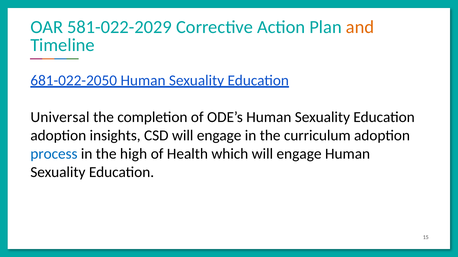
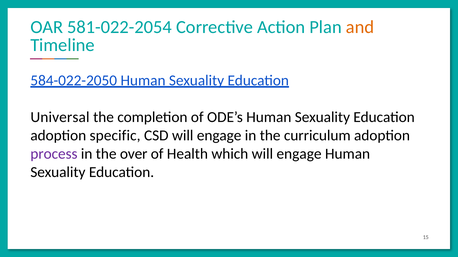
581-022-2029: 581-022-2029 -> 581-022-2054
681-022-2050: 681-022-2050 -> 584-022-2050
insights: insights -> specific
process colour: blue -> purple
high: high -> over
